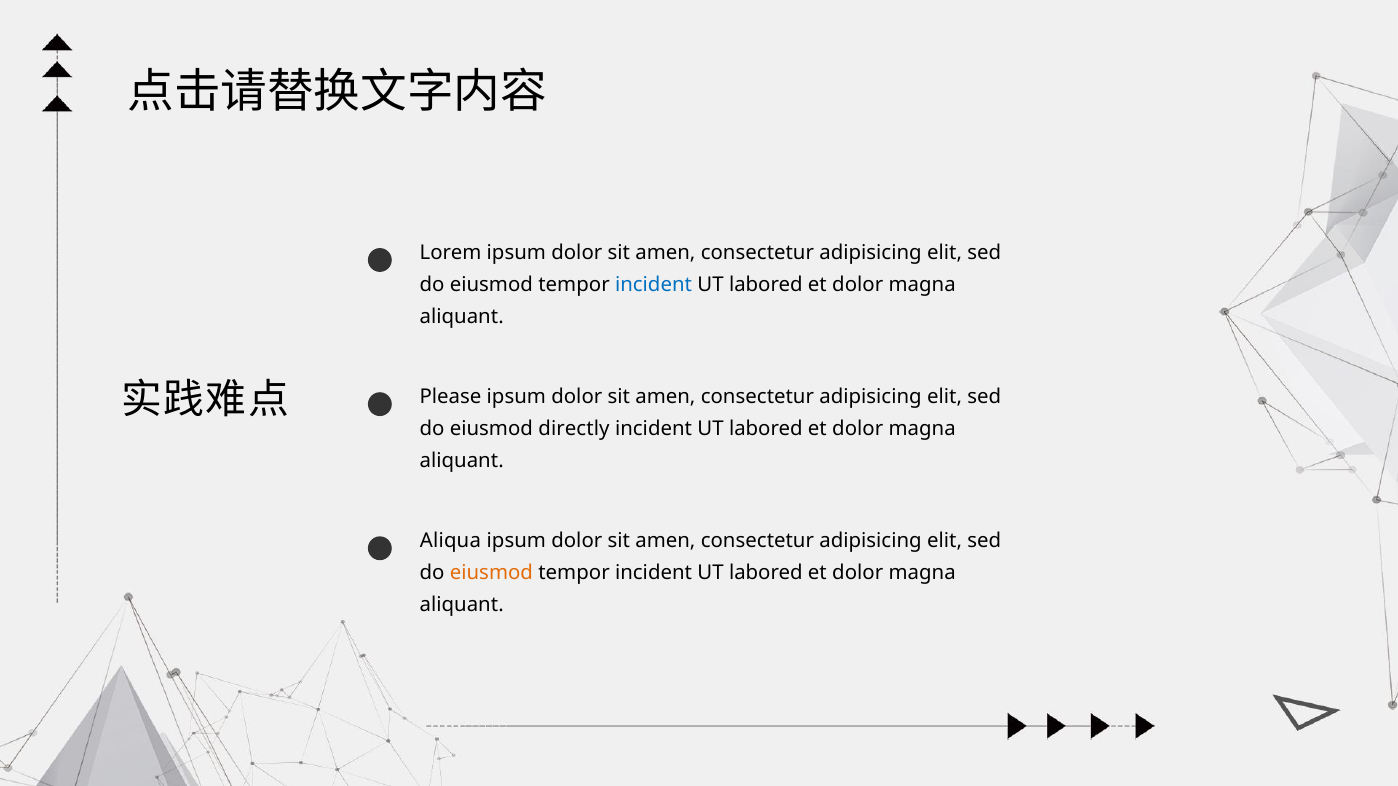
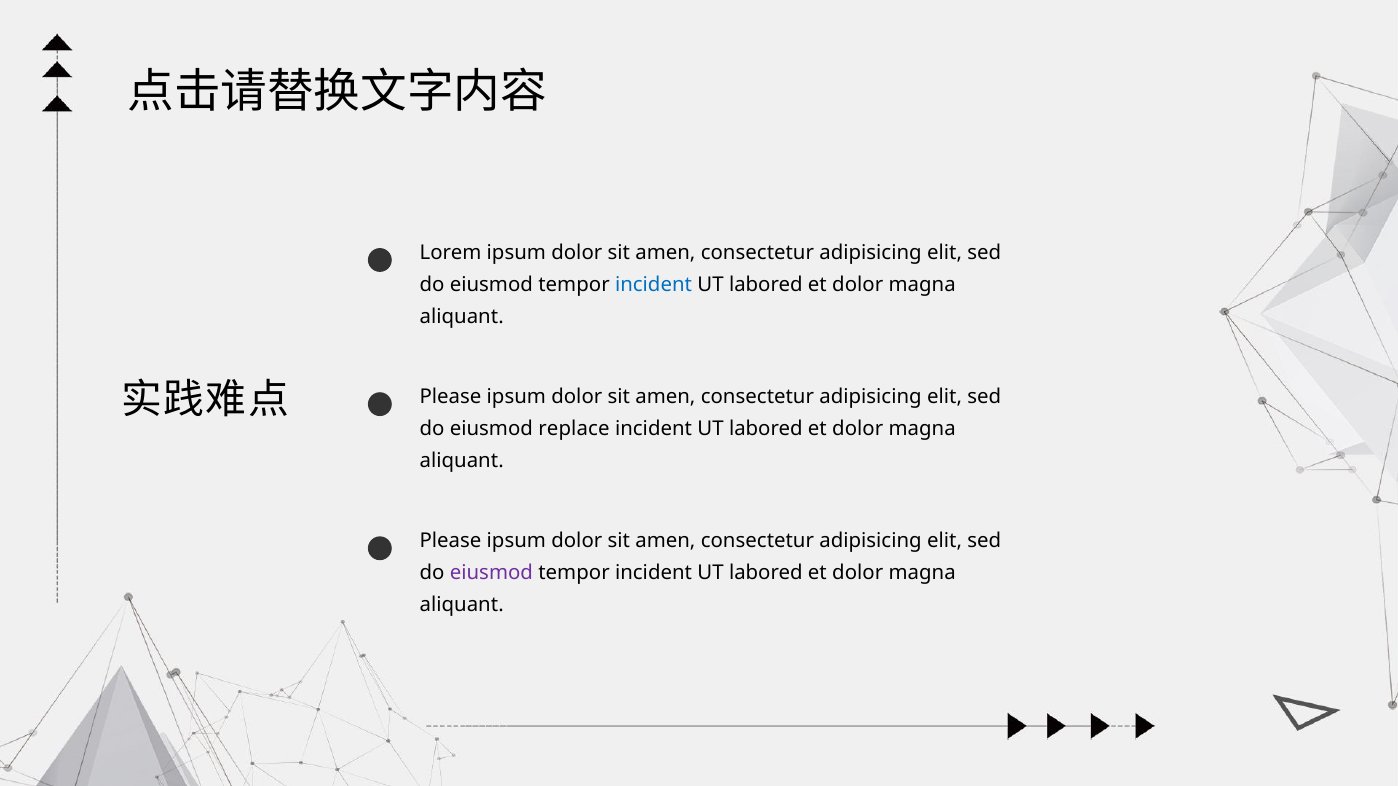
directly: directly -> replace
Aliqua at (450, 541): Aliqua -> Please
eiusmod at (491, 573) colour: orange -> purple
